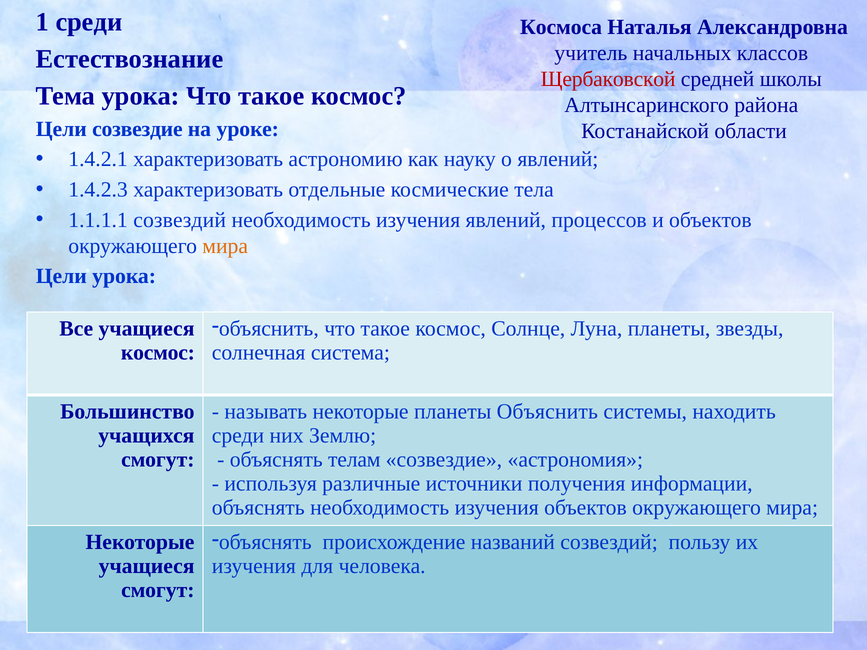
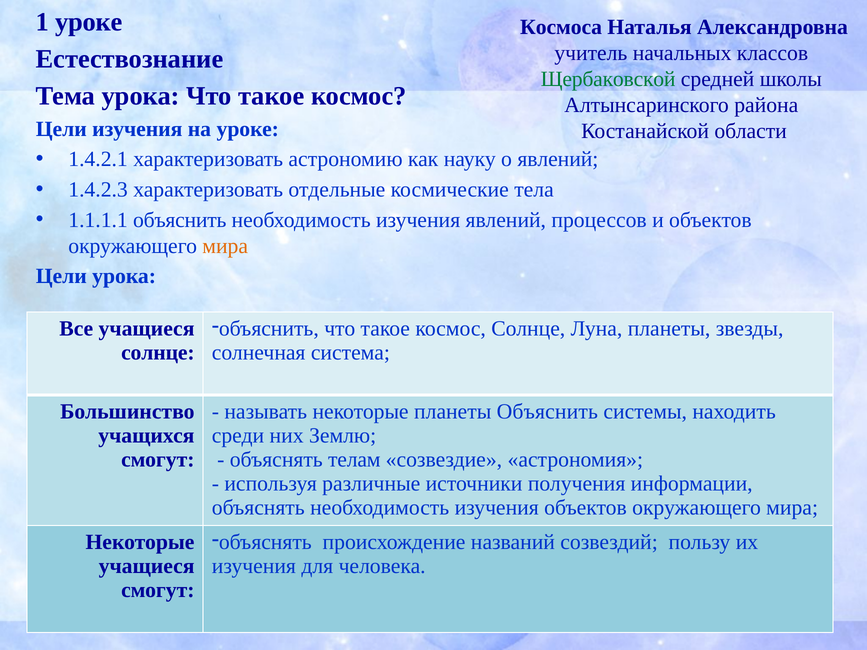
1 среди: среди -> уроке
Щербаковской colour: red -> green
Цели созвездие: созвездие -> изучения
1.1.1.1 созвездий: созвездий -> объяснить
космос at (158, 353): космос -> солнце
